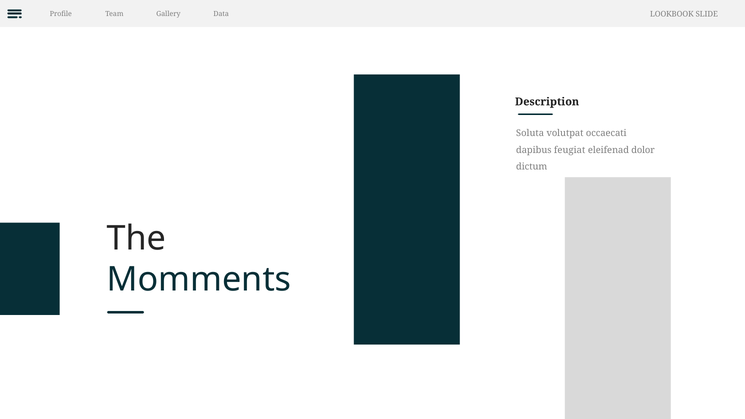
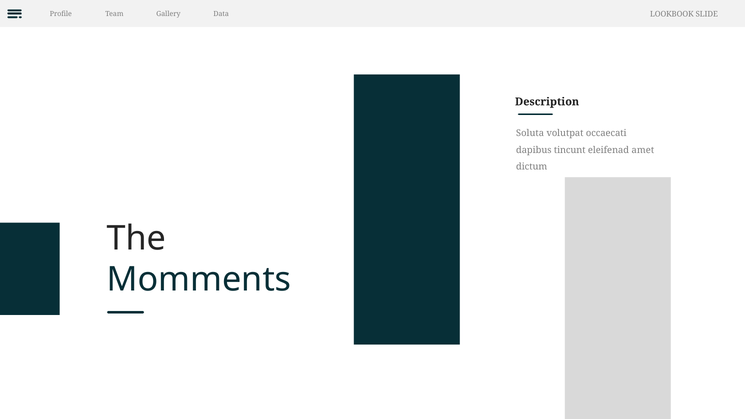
feugiat: feugiat -> tincunt
dolor: dolor -> amet
